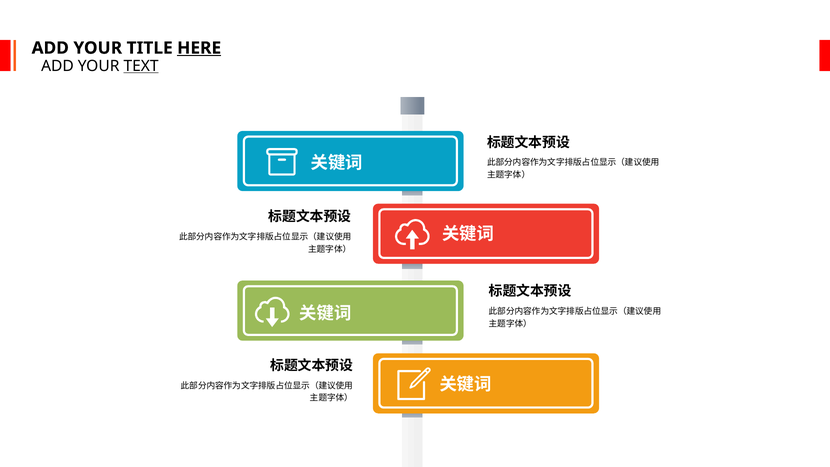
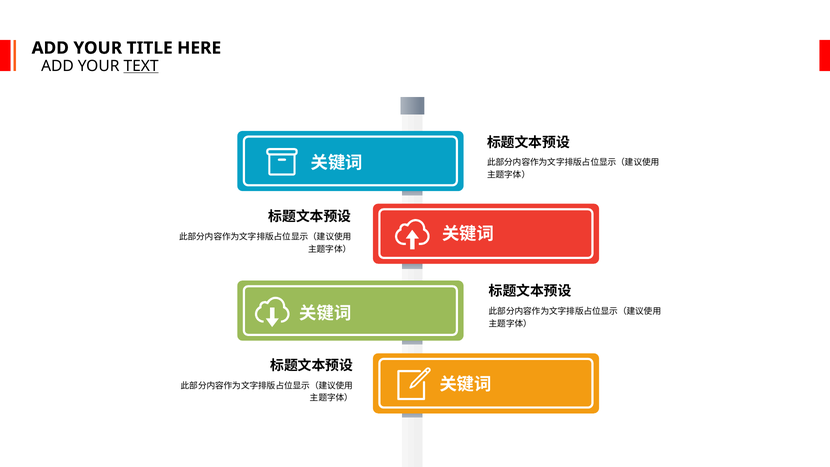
HERE underline: present -> none
